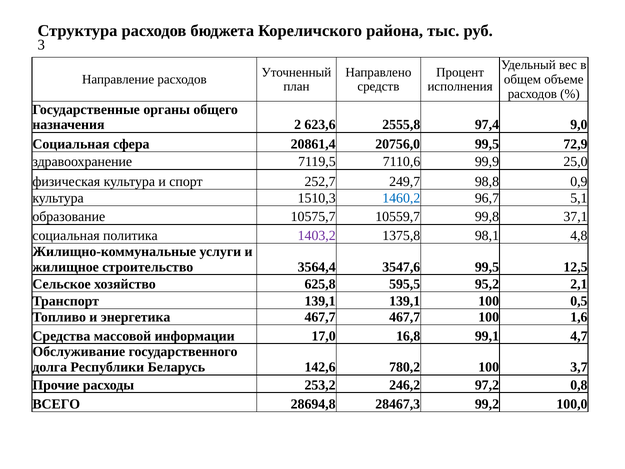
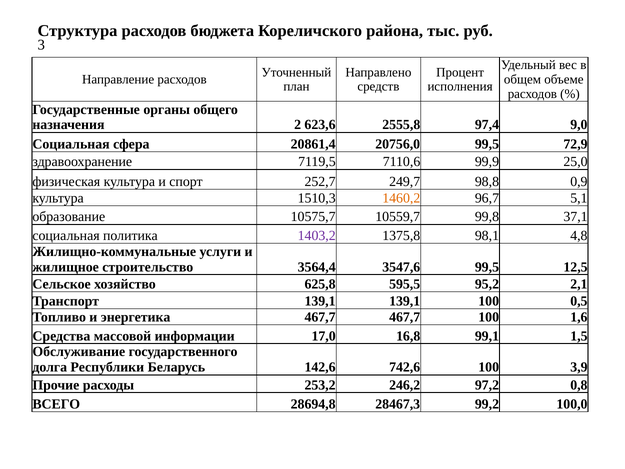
1460,2 colour: blue -> orange
4,7: 4,7 -> 1,5
780,2: 780,2 -> 742,6
3,7: 3,7 -> 3,9
